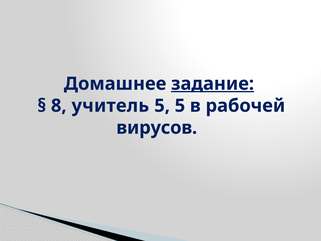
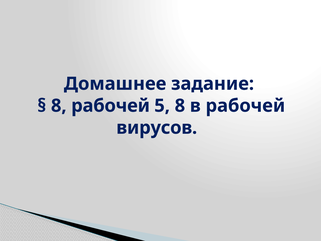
задание underline: present -> none
8 учитель: учитель -> рабочей
5 5: 5 -> 8
